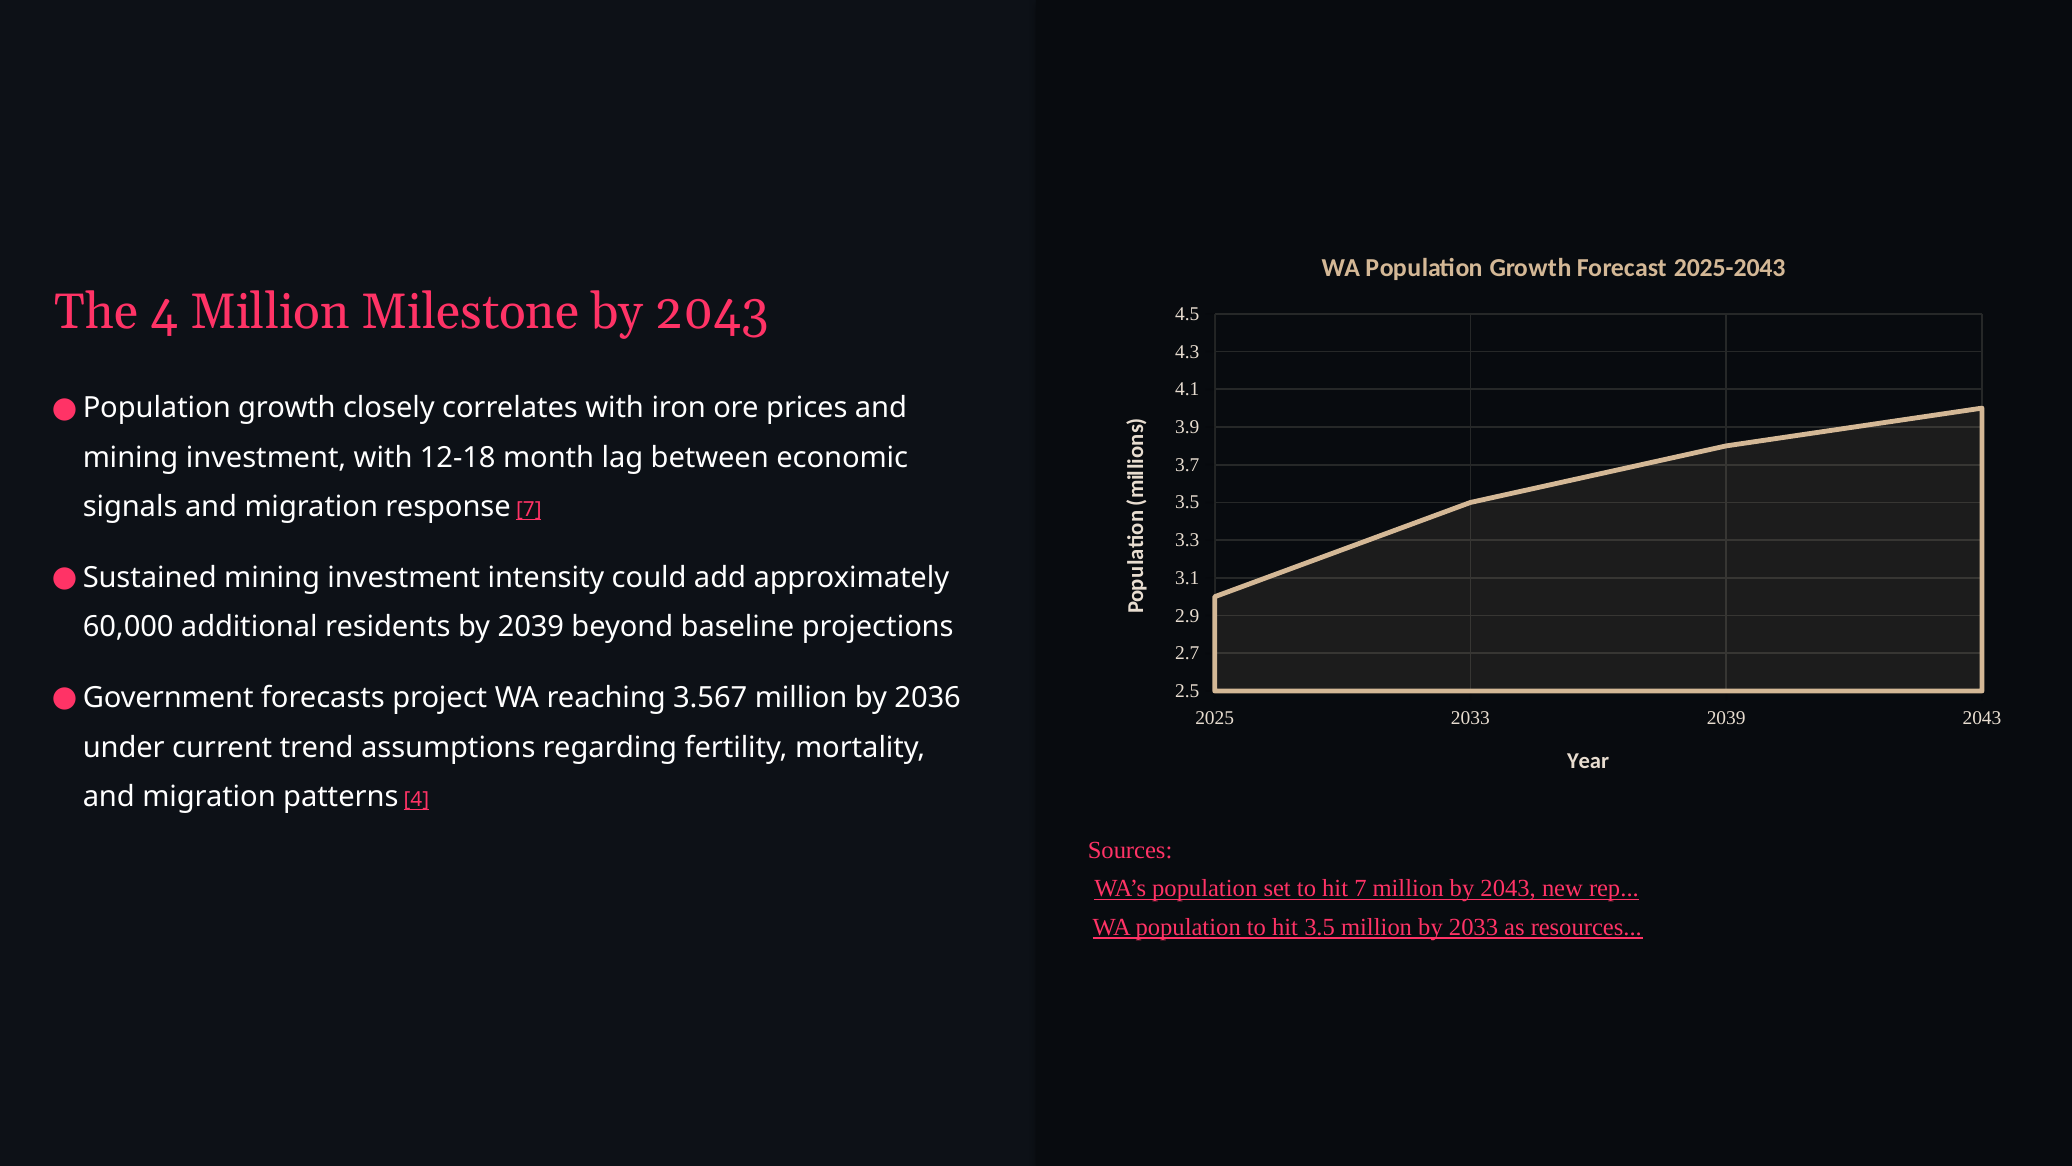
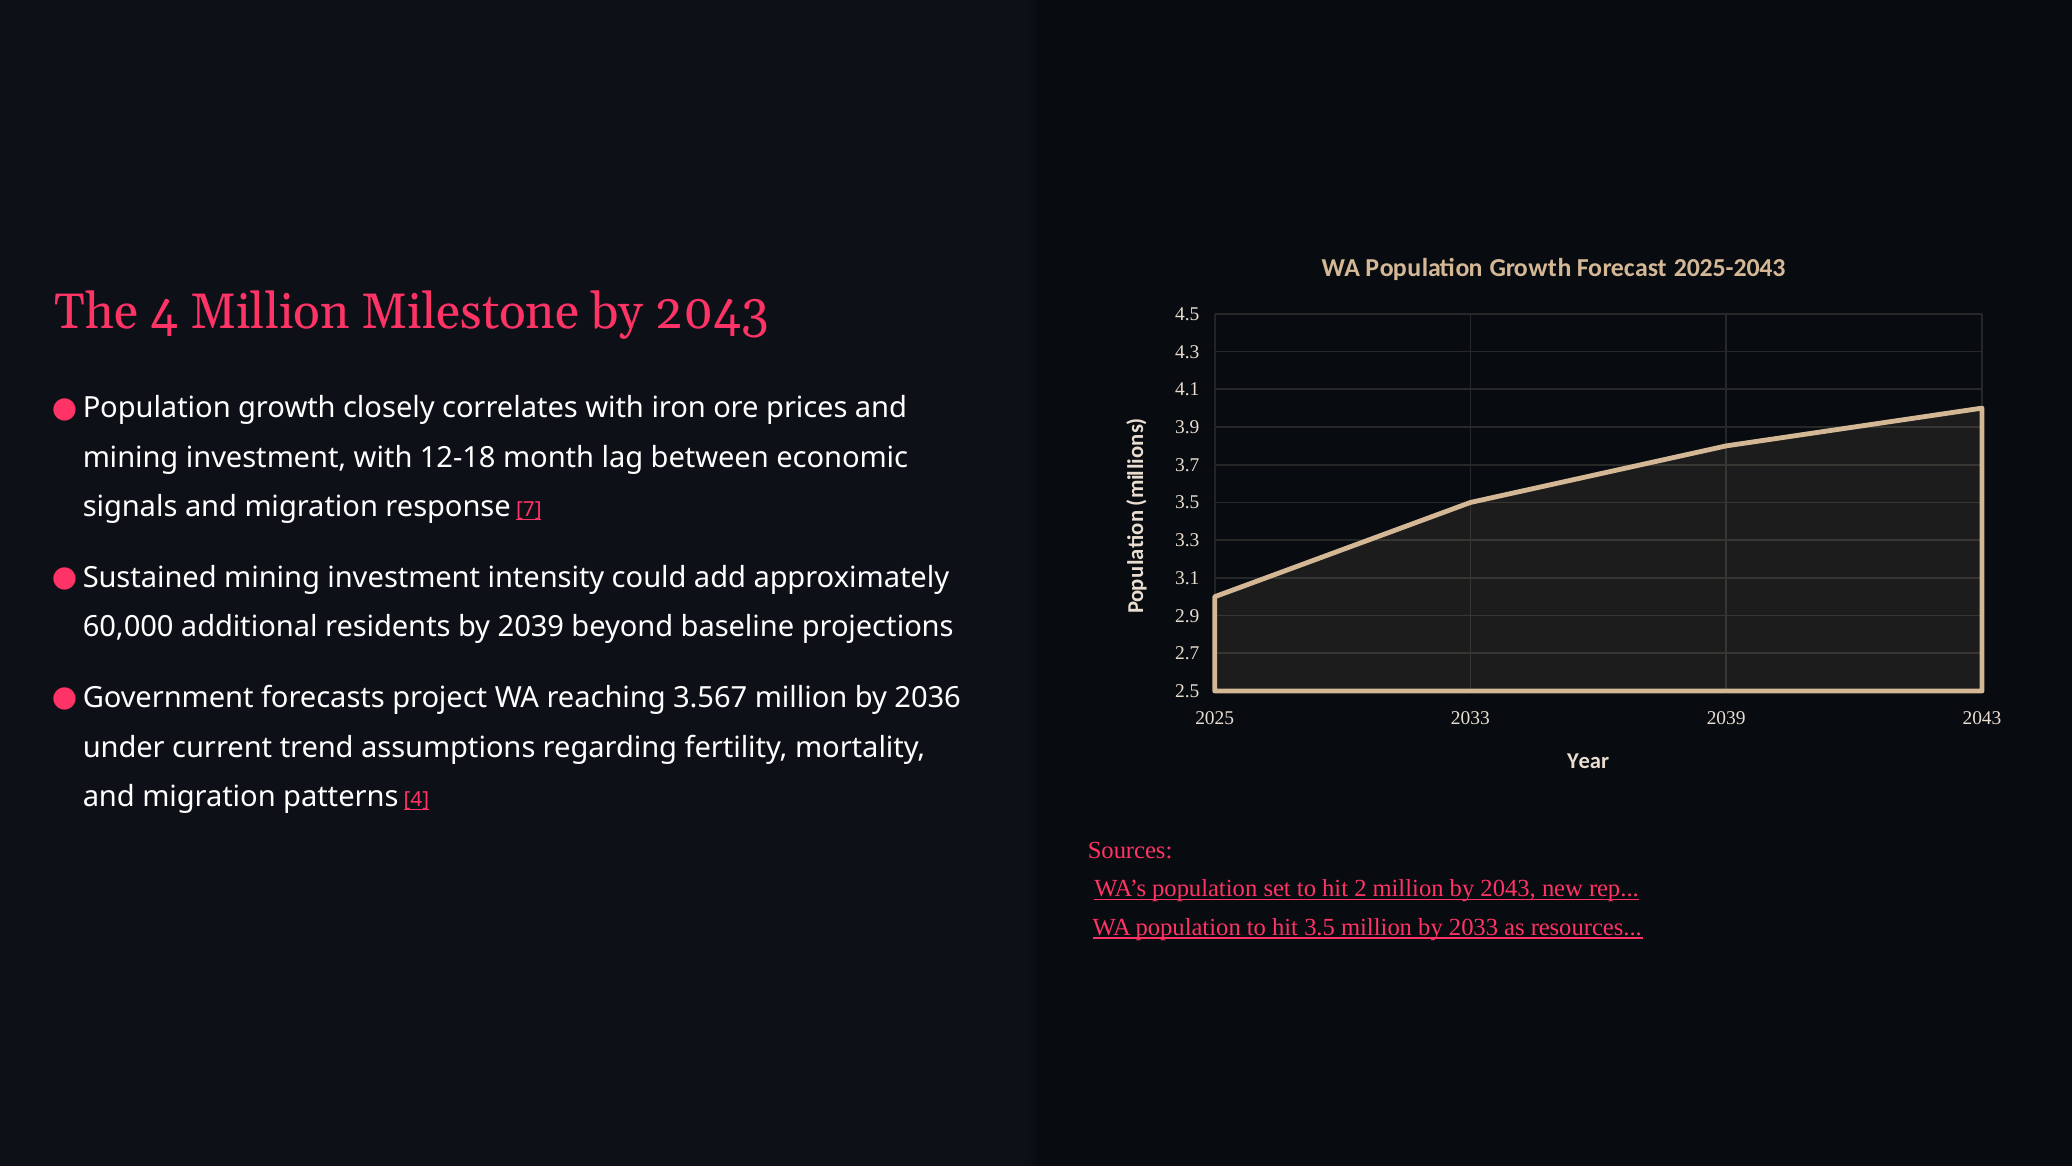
hit 7: 7 -> 2
